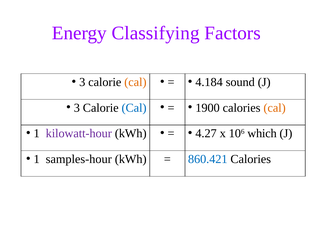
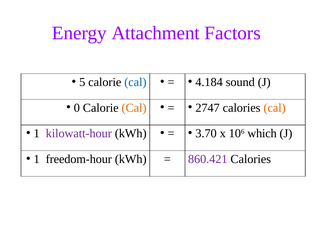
Classifying: Classifying -> Attachment
3 at (82, 82): 3 -> 5
cal at (135, 82) colour: orange -> blue
3 at (77, 108): 3 -> 0
Cal at (134, 108) colour: blue -> orange
1900: 1900 -> 2747
4.27: 4.27 -> 3.70
samples-hour: samples-hour -> freedom-hour
860.421 colour: blue -> purple
